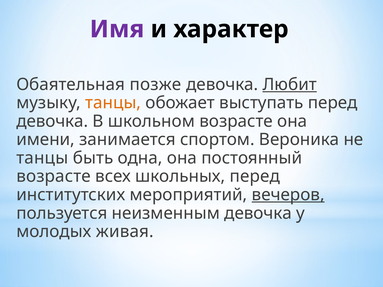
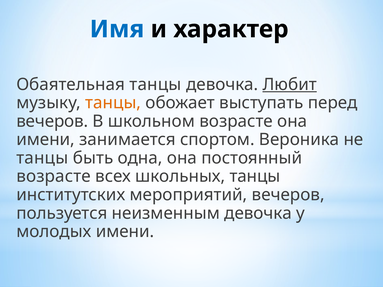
Имя colour: purple -> blue
Обаятельная позже: позже -> танцы
девочка at (52, 121): девочка -> вечеров
школьных перед: перед -> танцы
вечеров at (288, 195) underline: present -> none
молодых живая: живая -> имени
